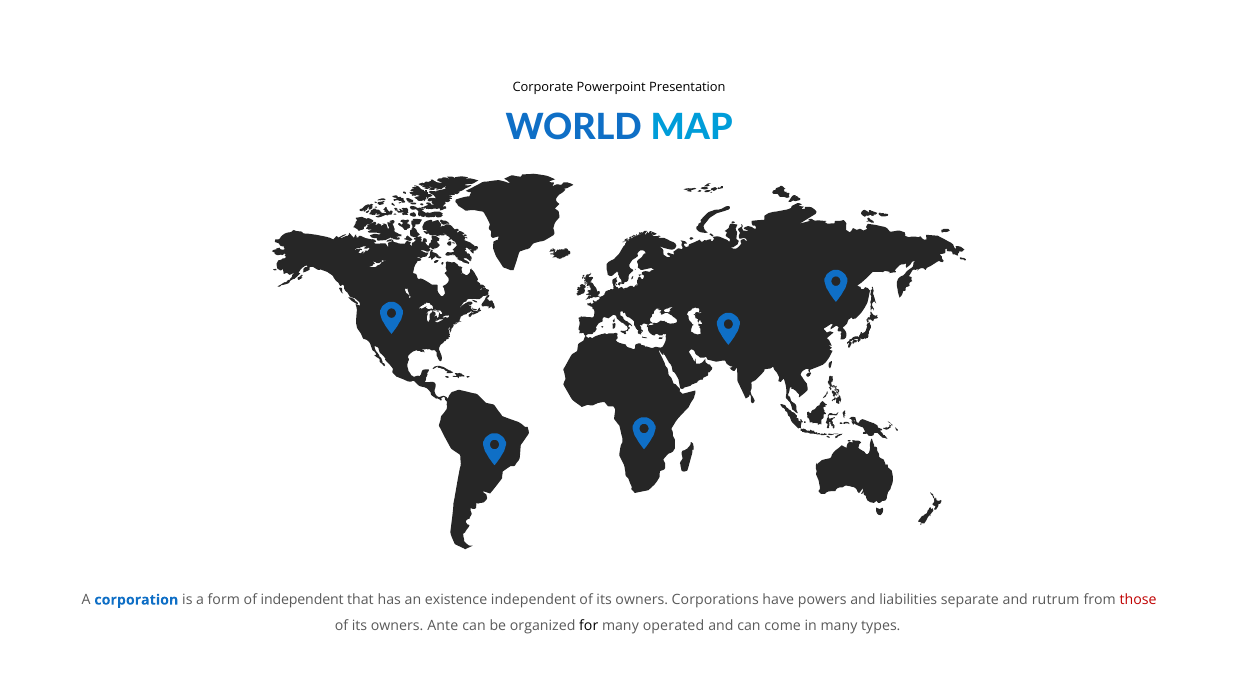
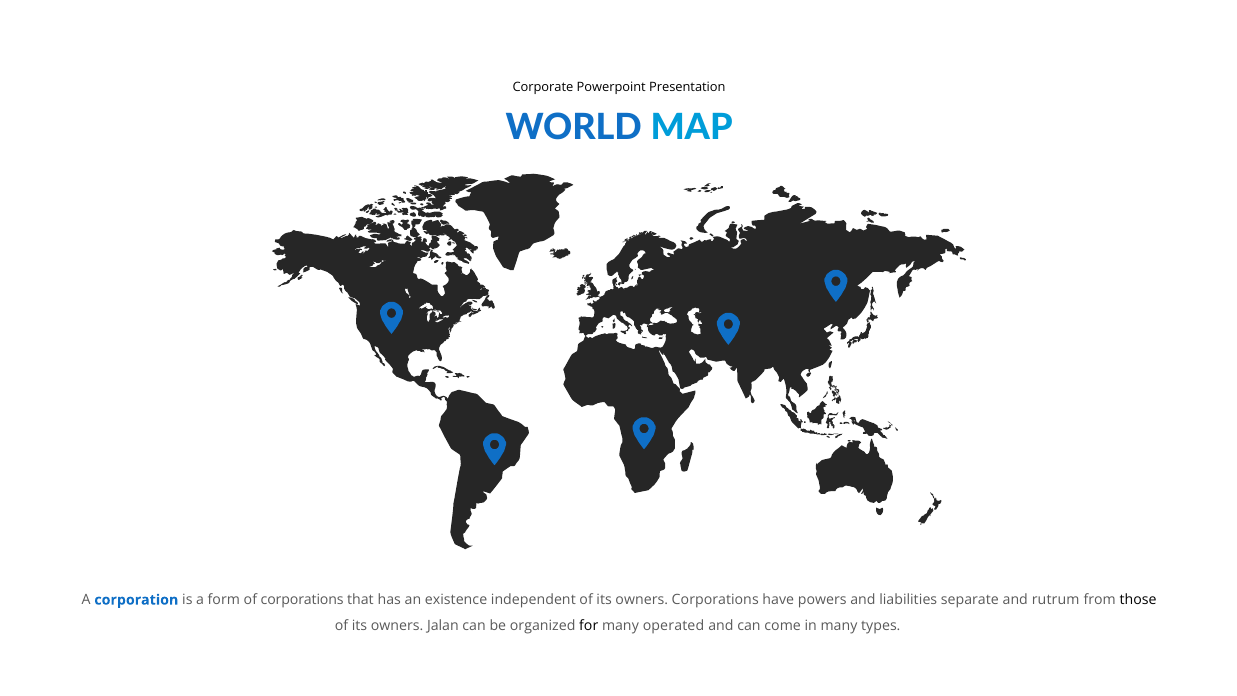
of independent: independent -> corporations
those colour: red -> black
Ante: Ante -> Jalan
